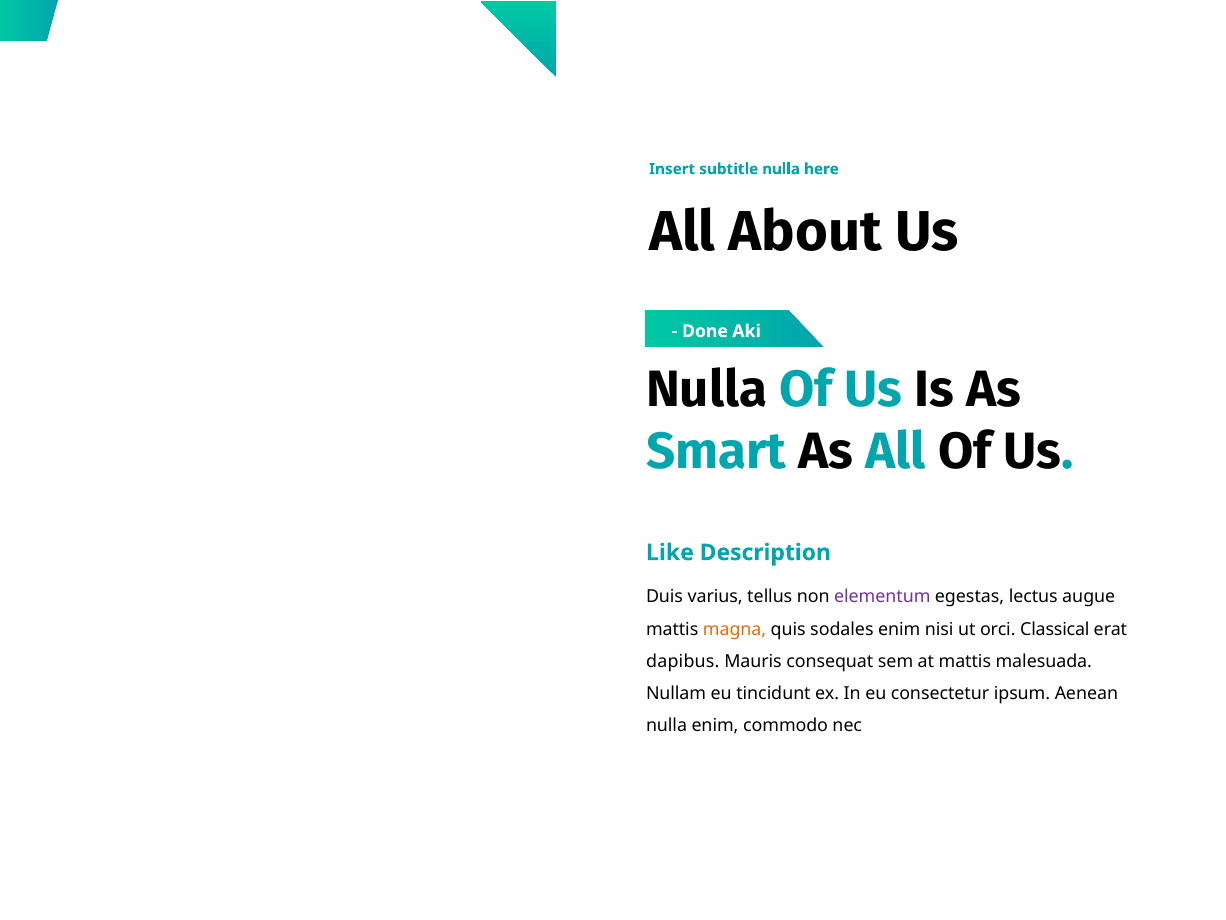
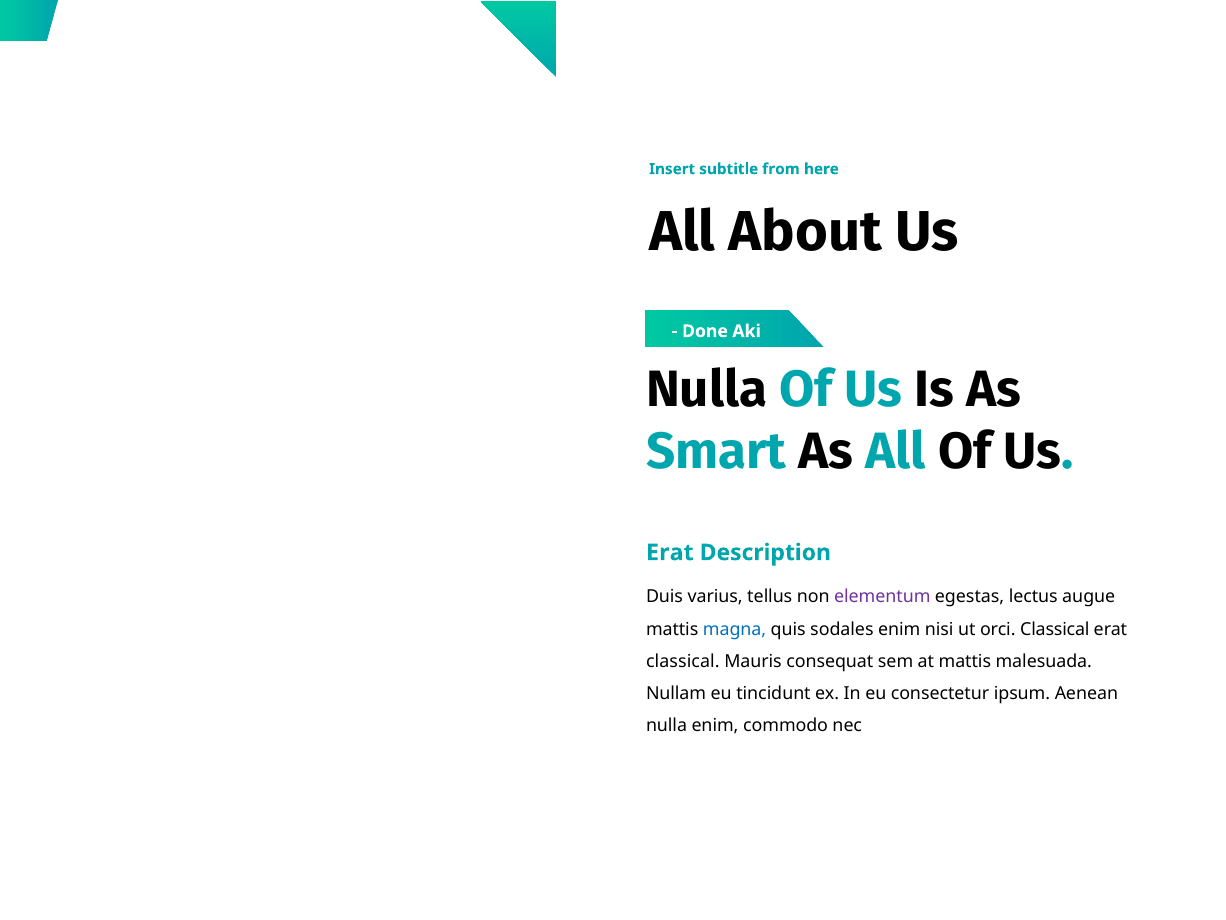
subtitle nulla: nulla -> from
Like at (670, 552): Like -> Erat
magna colour: orange -> blue
dapibus at (683, 661): dapibus -> classical
